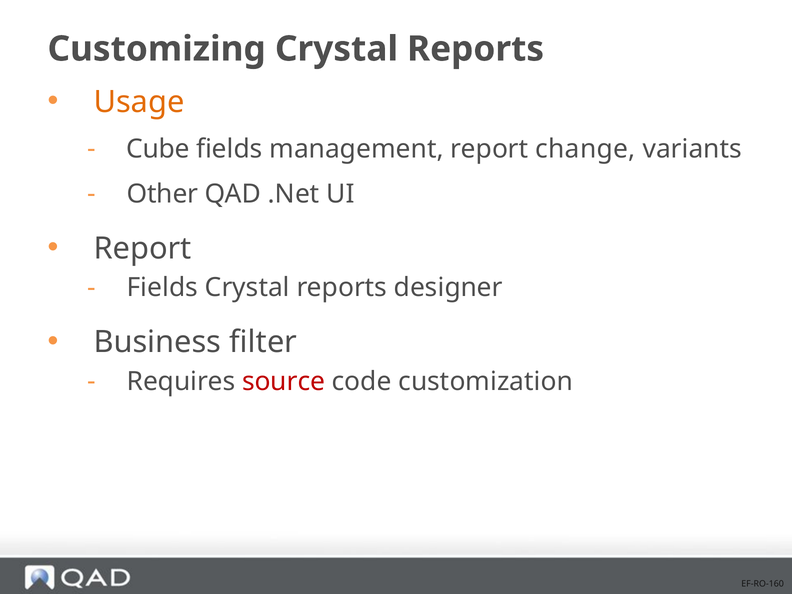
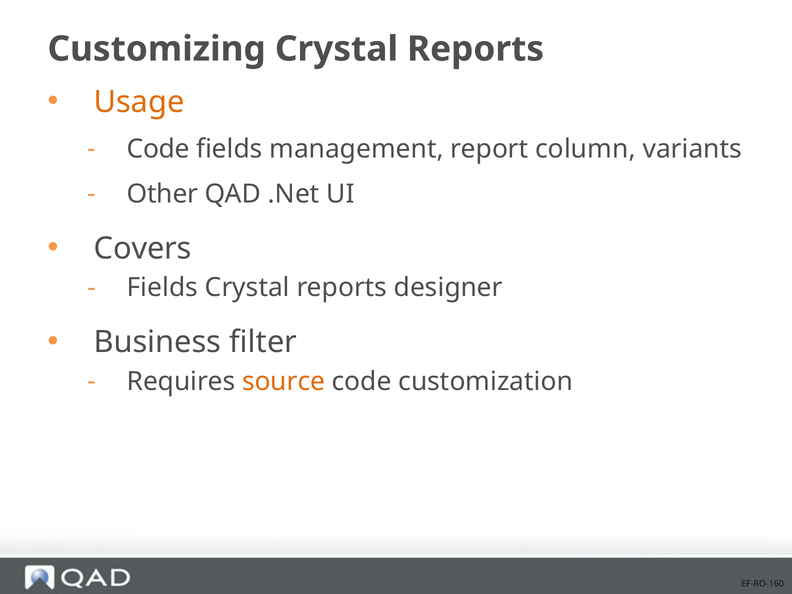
Cube at (158, 149): Cube -> Code
change: change -> column
Report at (143, 248): Report -> Covers
source colour: red -> orange
